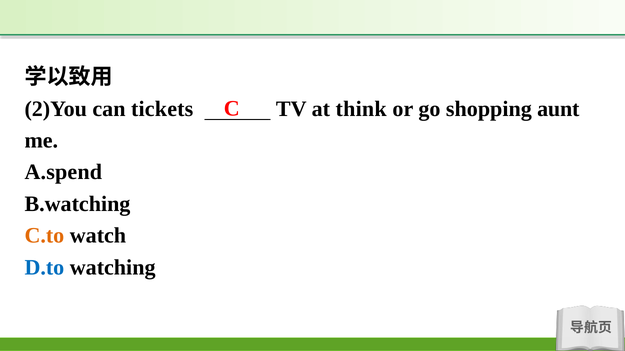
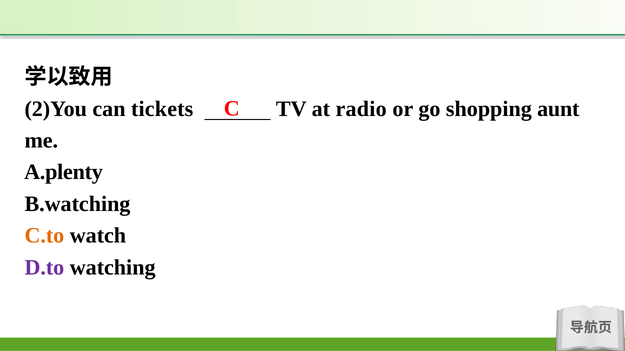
think: think -> radio
A.spend: A.spend -> A.plenty
D.to colour: blue -> purple
